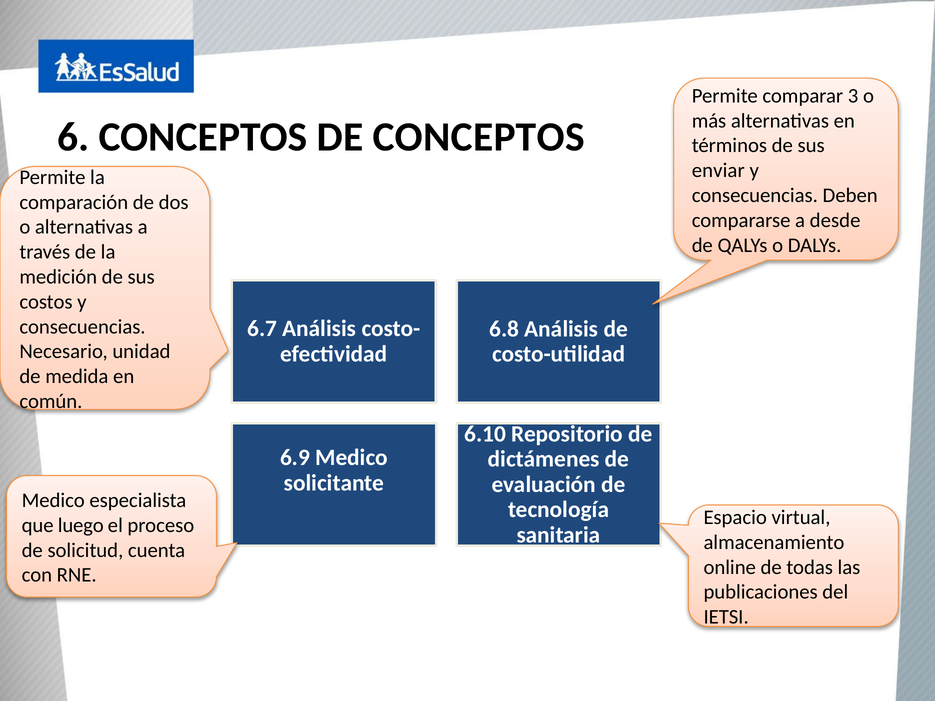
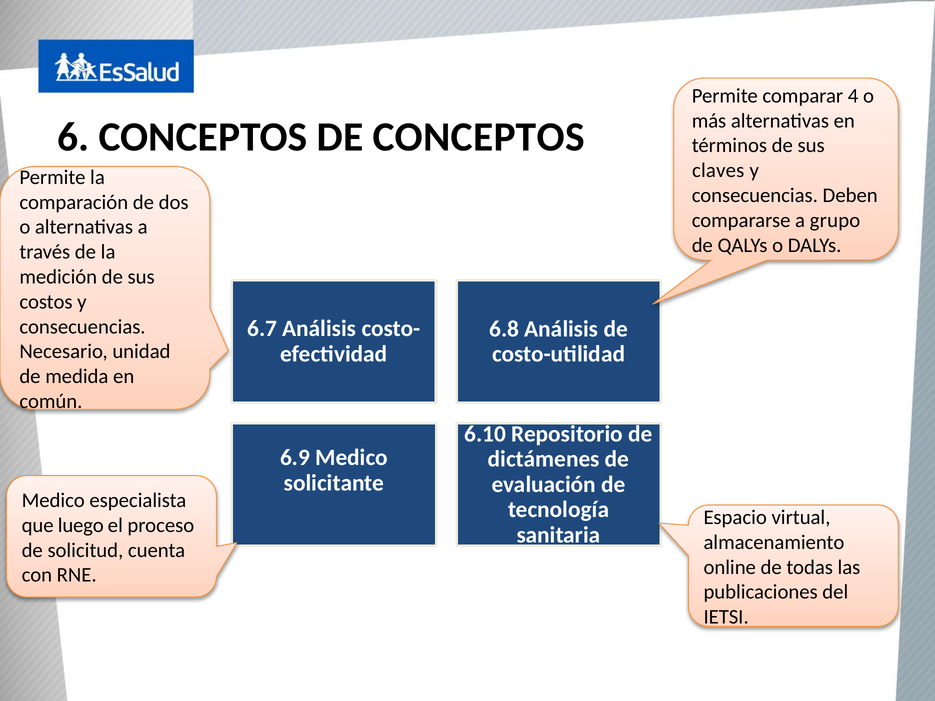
3: 3 -> 4
enviar: enviar -> claves
desde: desde -> grupo
